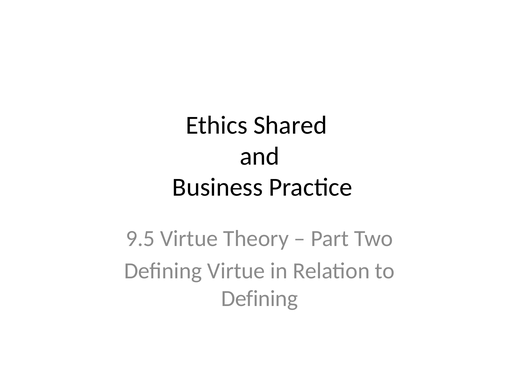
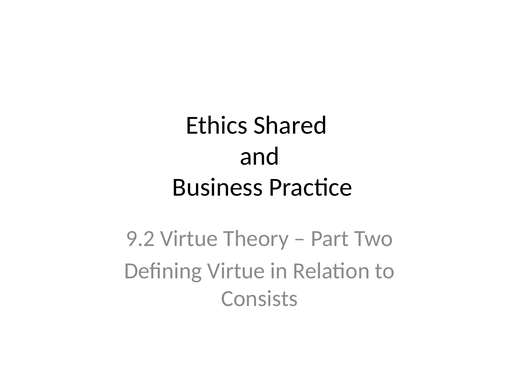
9.5: 9.5 -> 9.2
Defining at (260, 299): Defining -> Consists
